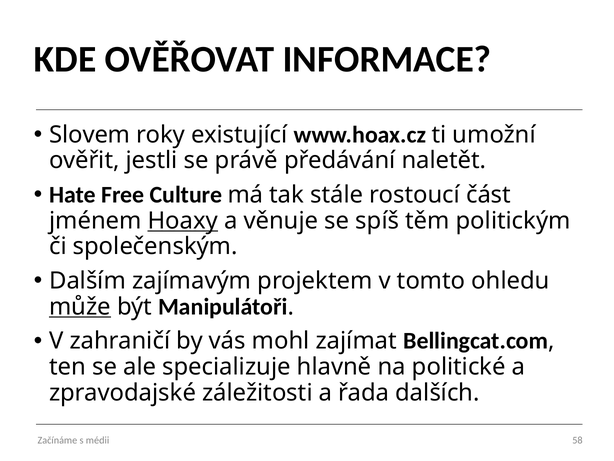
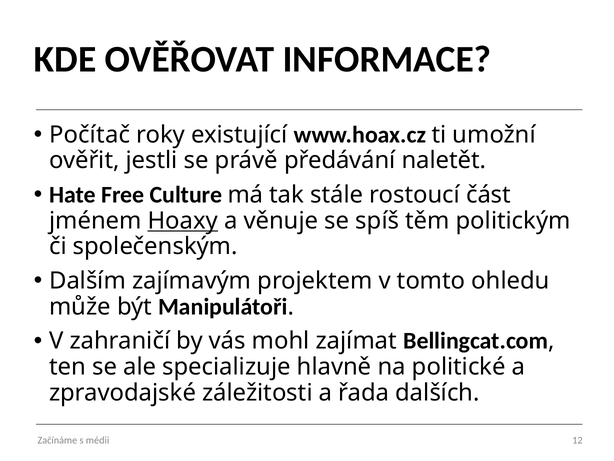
Slovem: Slovem -> Počítač
může underline: present -> none
58: 58 -> 12
